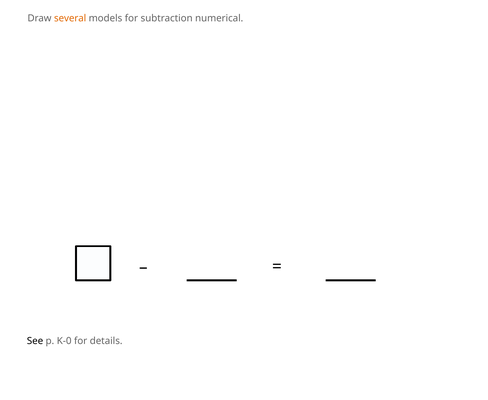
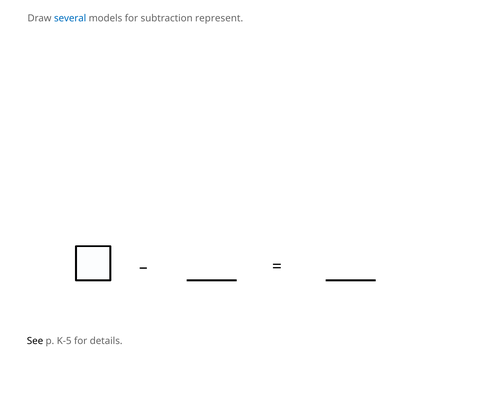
several colour: orange -> blue
numerical: numerical -> represent
K-0: K-0 -> K-5
